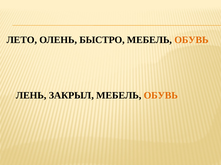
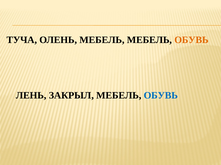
ЛЕТО: ЛЕТО -> ТУЧА
ОЛЕНЬ БЫСТРО: БЫСТРО -> МЕБЕЛЬ
ОБУВЬ at (161, 96) colour: orange -> blue
